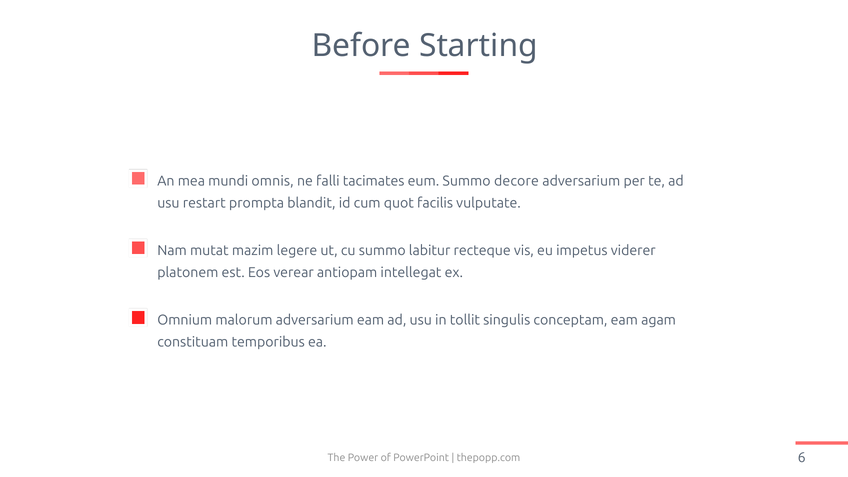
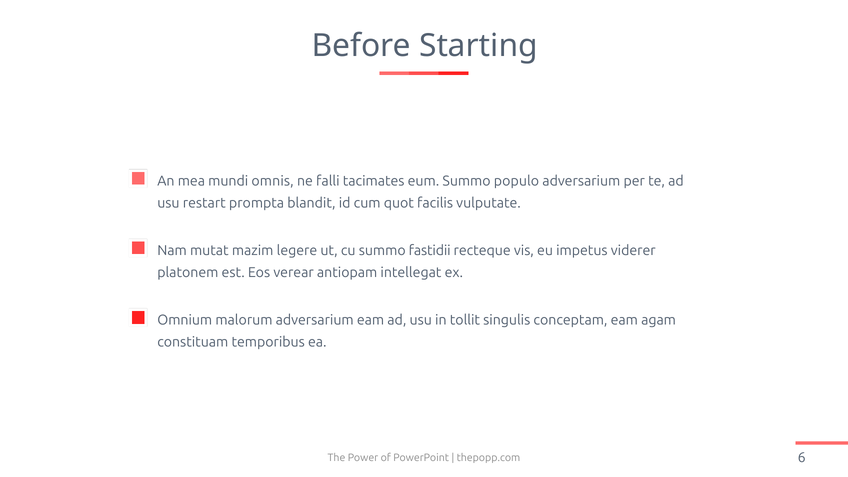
decore: decore -> populo
labitur: labitur -> fastidii
